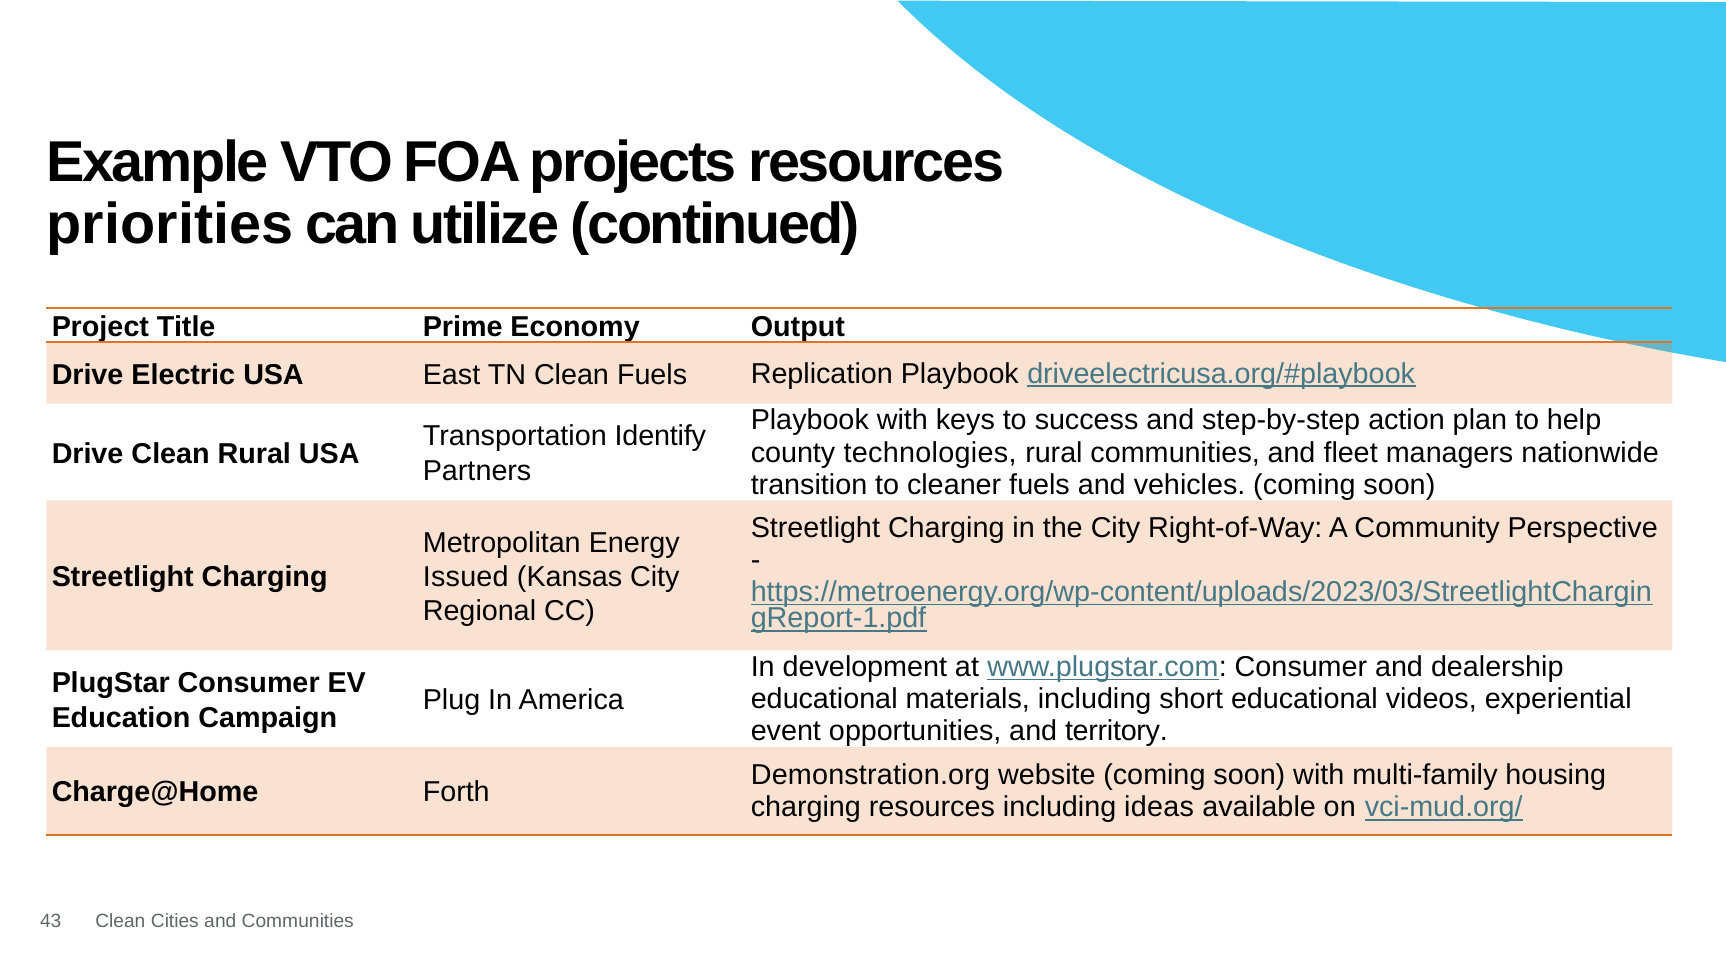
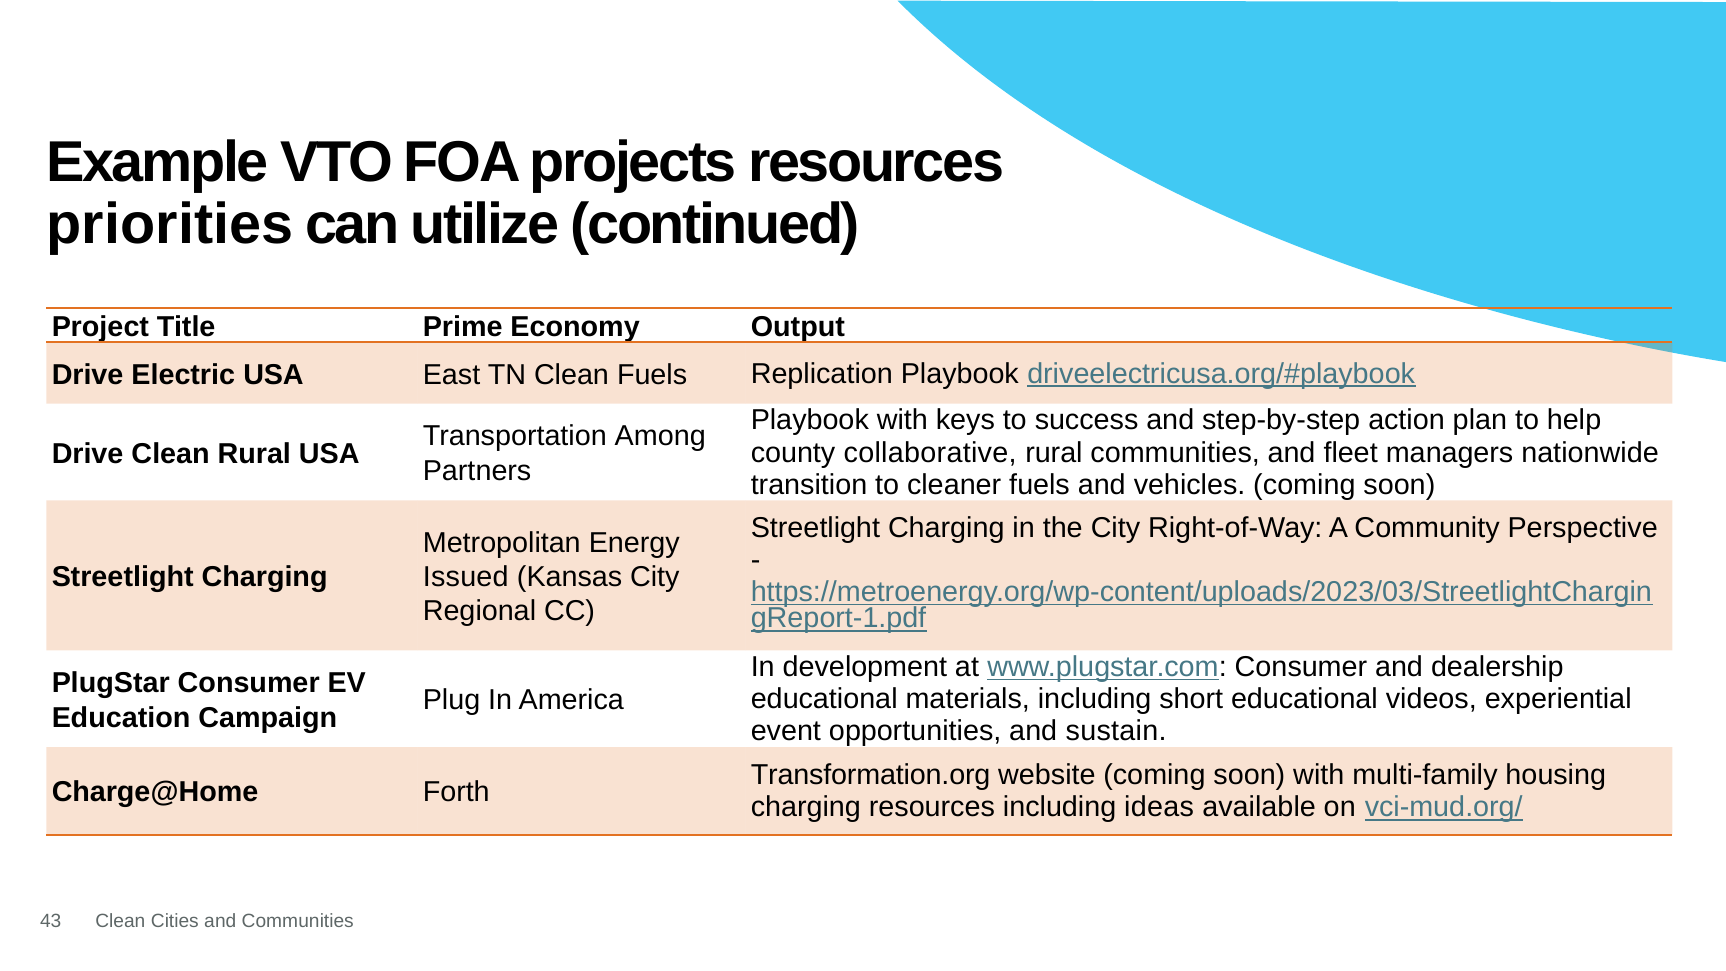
Identify: Identify -> Among
technologies: technologies -> collaborative
territory: territory -> sustain
Demonstration.org: Demonstration.org -> Transformation.org
